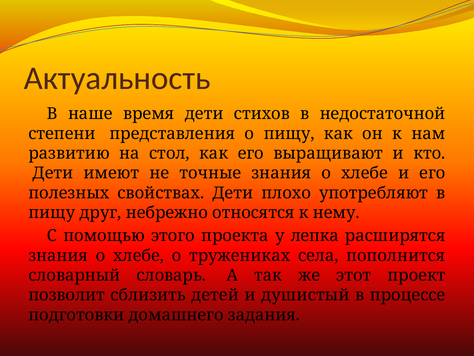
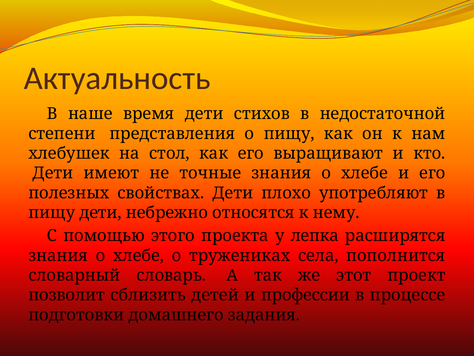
развитию: развитию -> хлебушек
пищу друг: друг -> дети
душистый: душистый -> профессии
